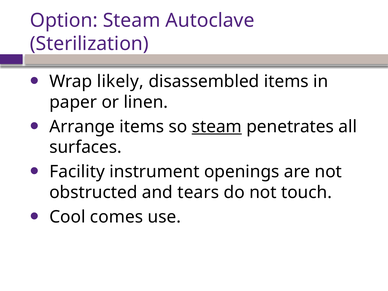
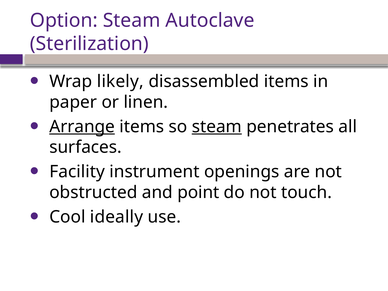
Arrange underline: none -> present
tears: tears -> point
comes: comes -> ideally
